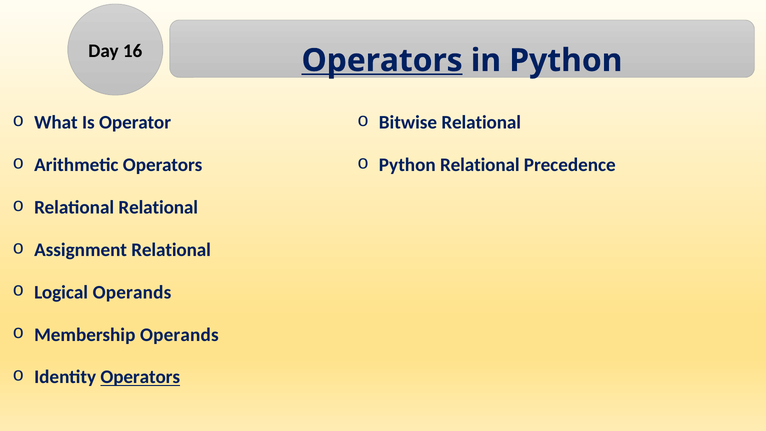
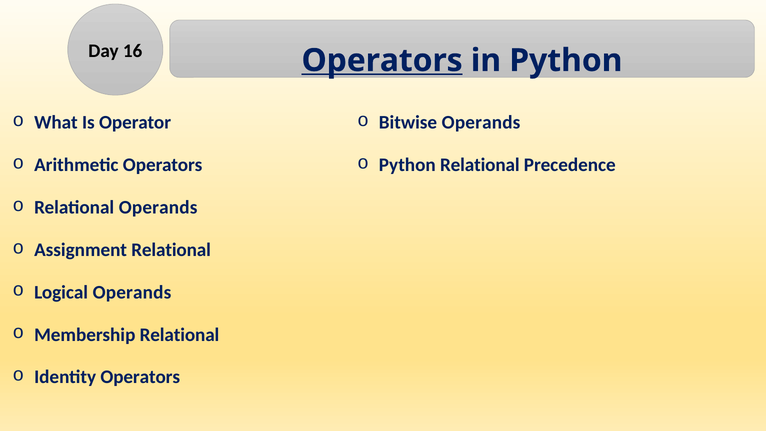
Bitwise Relational: Relational -> Operands
Relational Relational: Relational -> Operands
Membership Operands: Operands -> Relational
Operators at (140, 377) underline: present -> none
